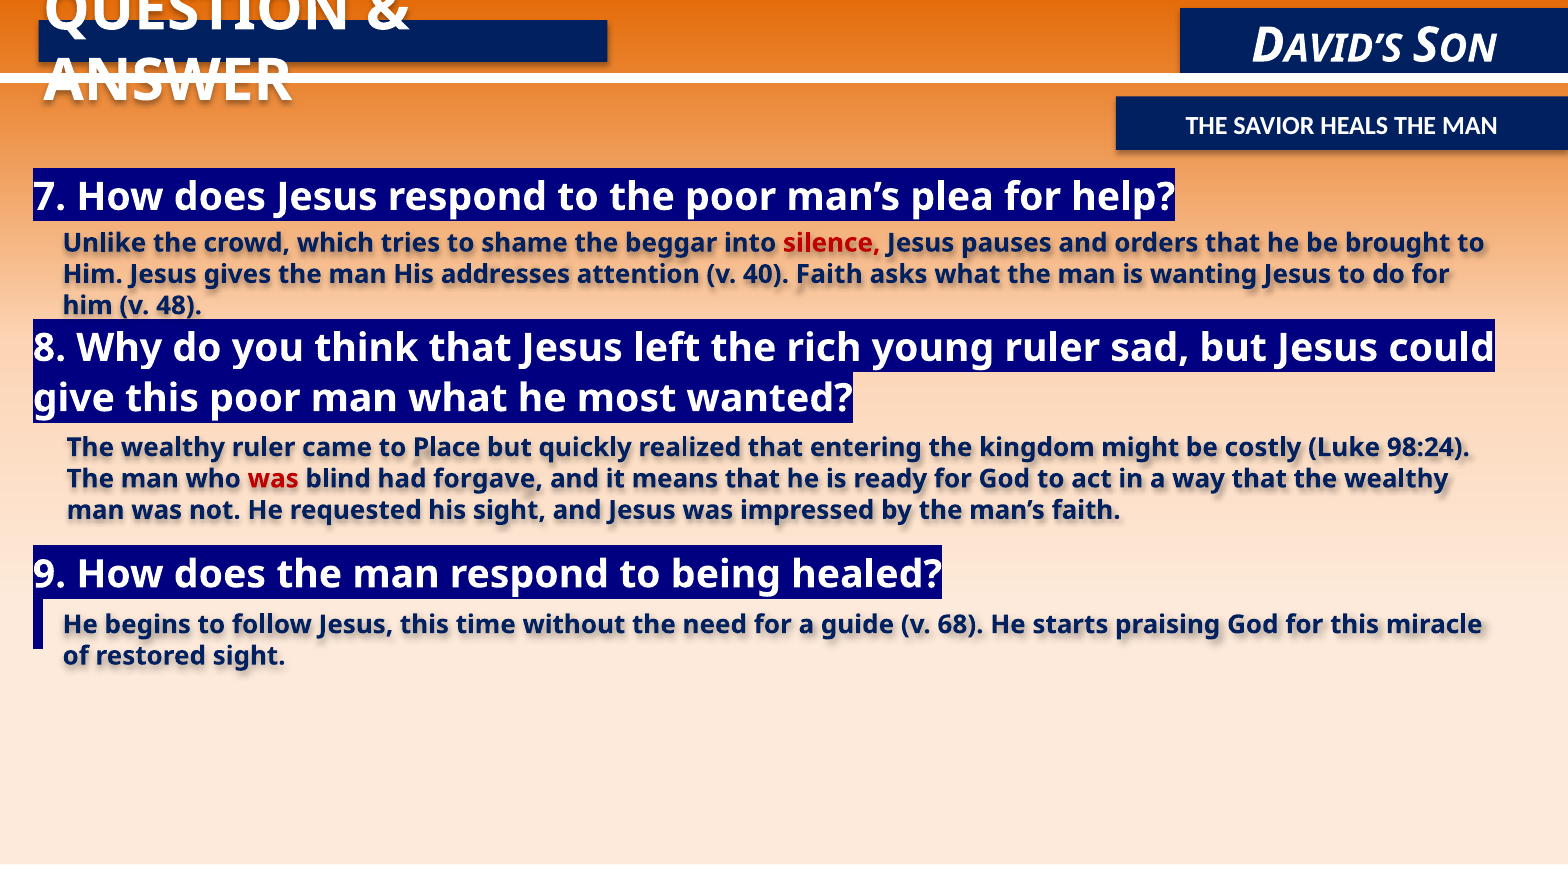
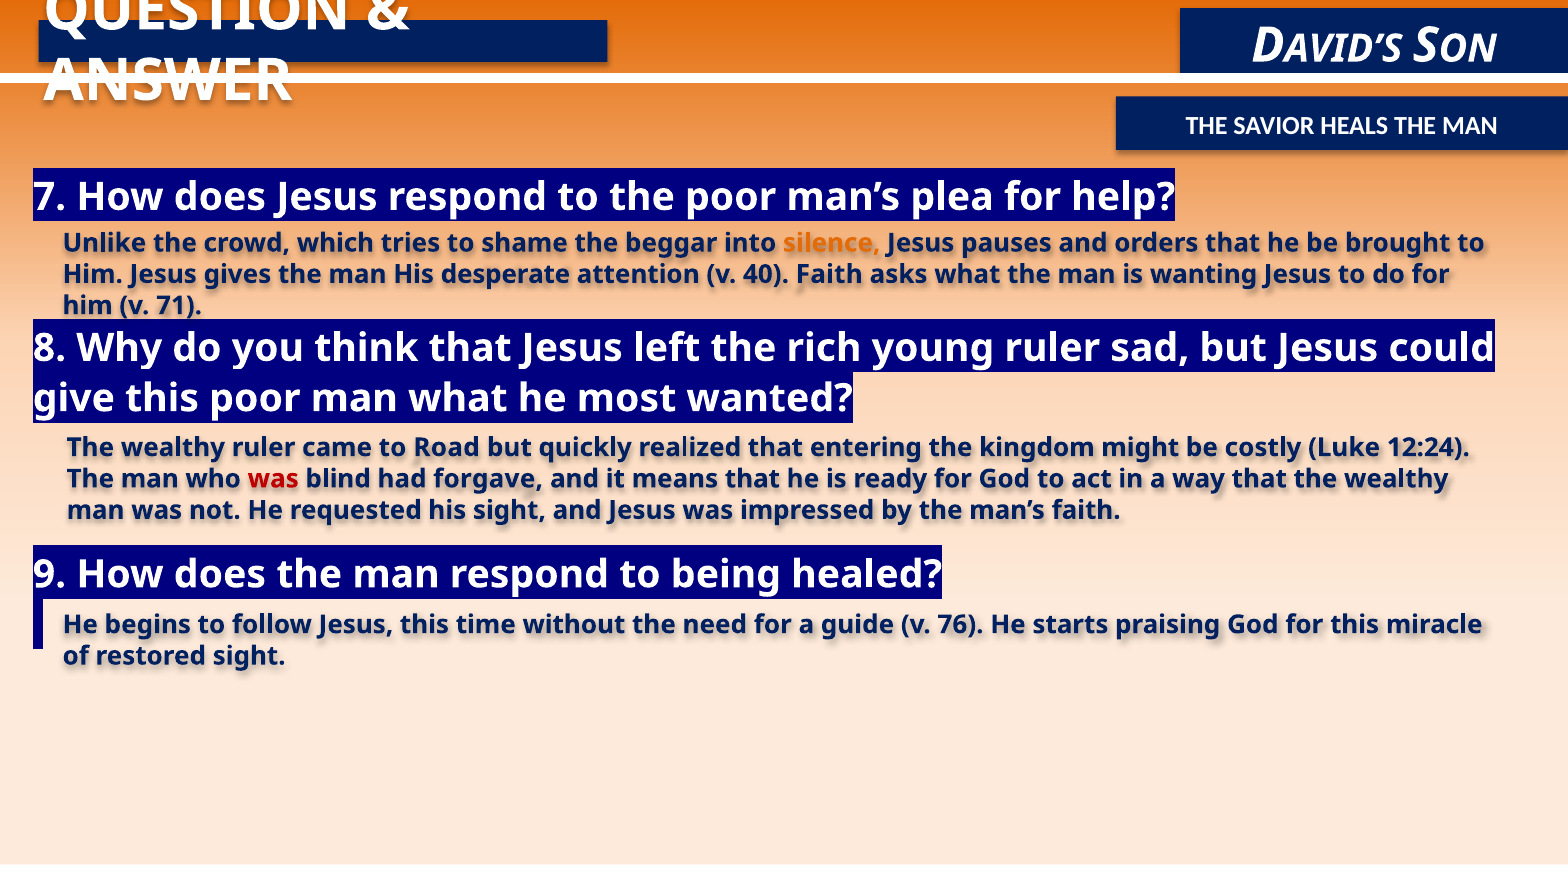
silence colour: red -> orange
addresses: addresses -> desperate
48: 48 -> 71
Place: Place -> Road
98:24: 98:24 -> 12:24
68: 68 -> 76
